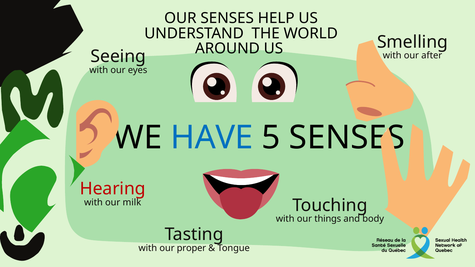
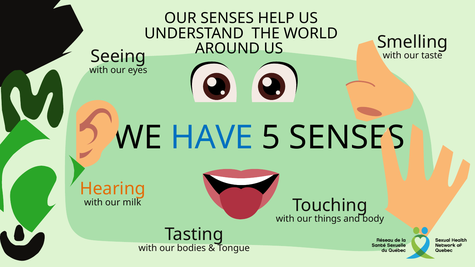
after: after -> taste
Hearing colour: red -> orange
proper: proper -> bodies
